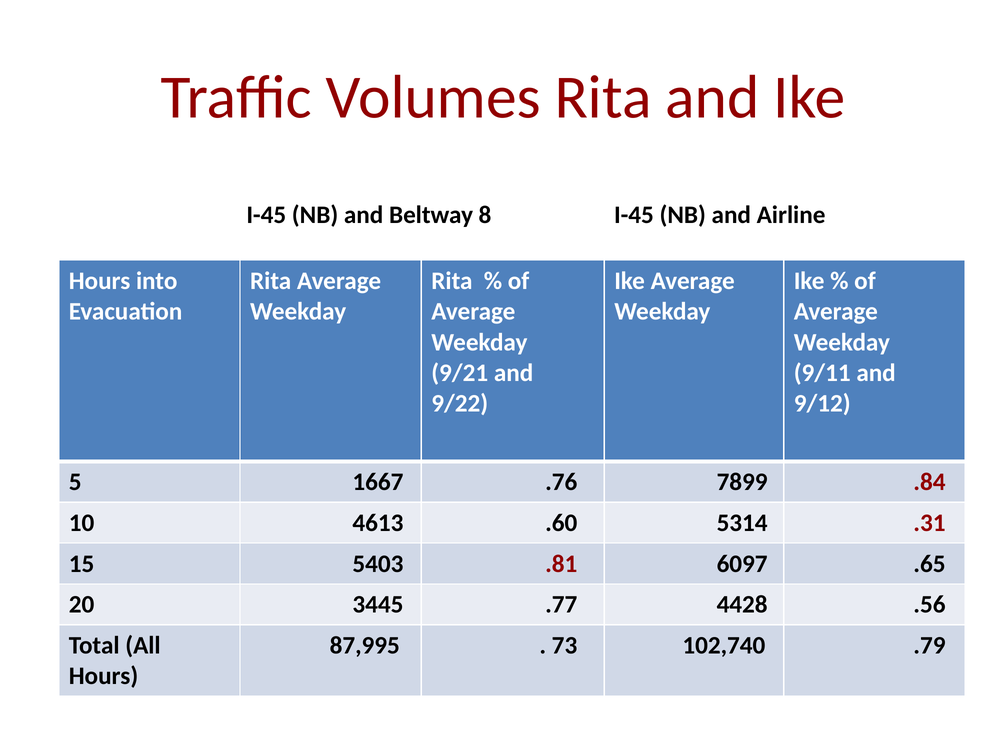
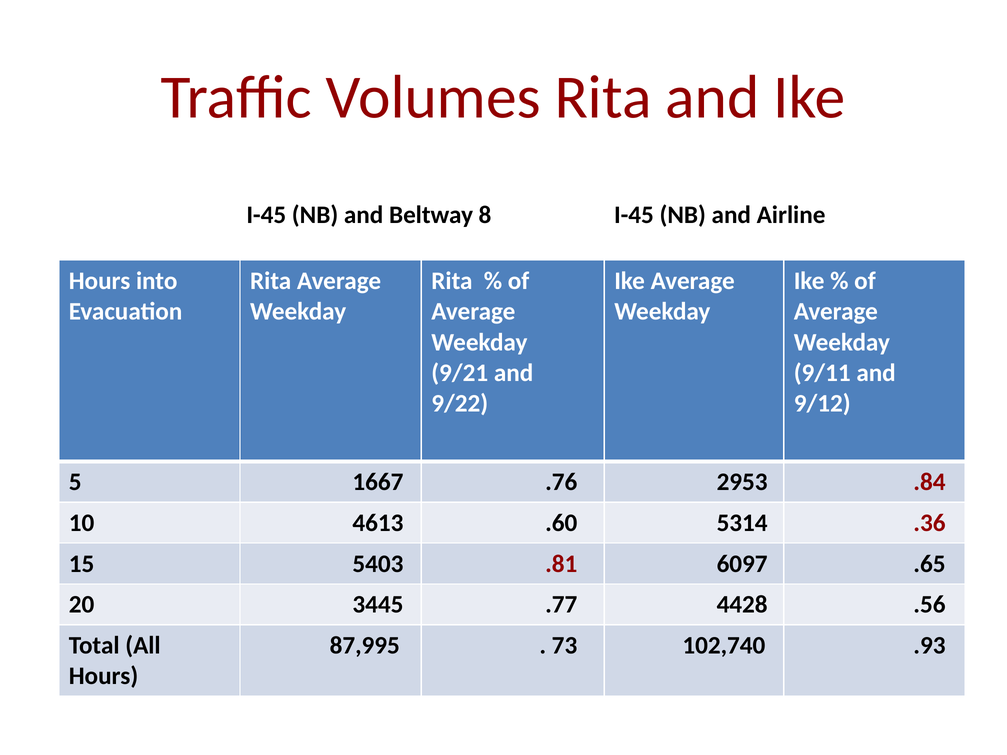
7899: 7899 -> 2953
.31: .31 -> .36
.79: .79 -> .93
